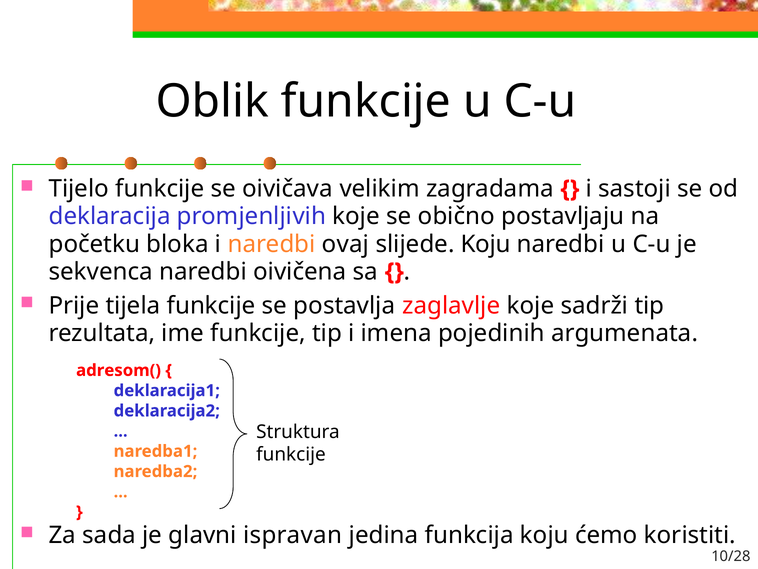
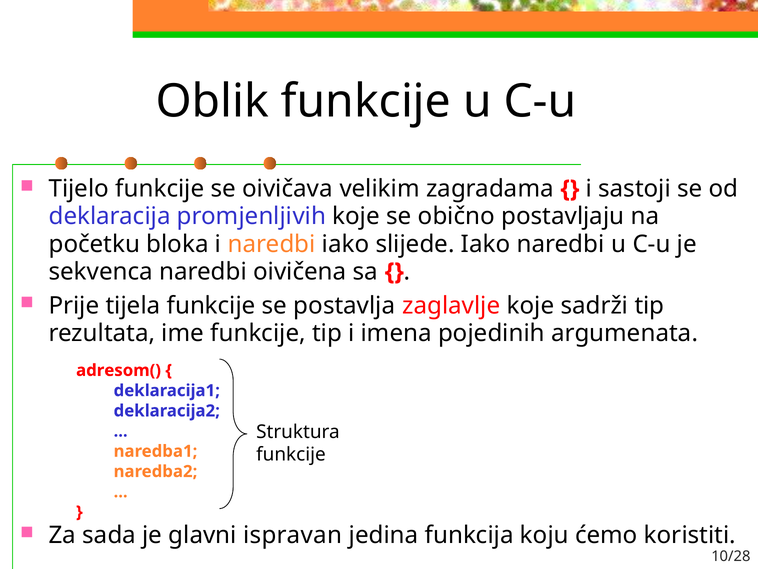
naredbi ovaj: ovaj -> iako
slijede Koju: Koju -> Iako
